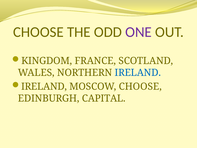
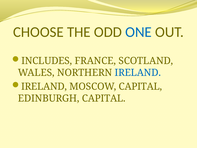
ONE colour: purple -> blue
KINGDOM: KINGDOM -> INCLUDES
MOSCOW CHOOSE: CHOOSE -> CAPITAL
